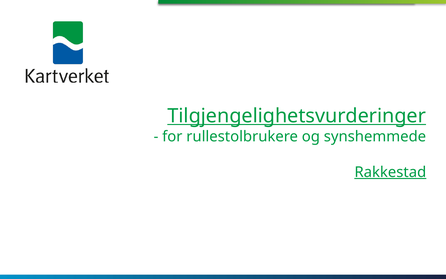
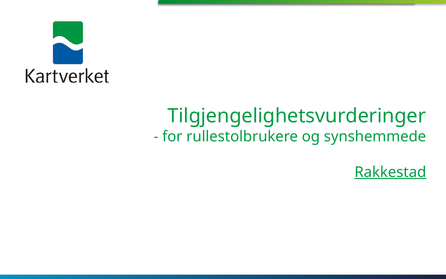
Tilgjengelighetsvurderinger underline: present -> none
